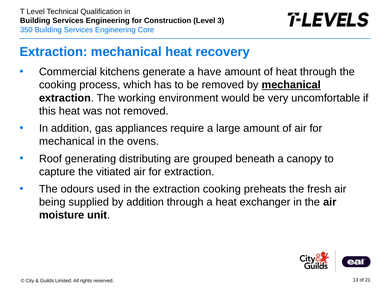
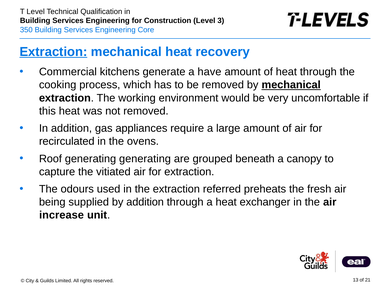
Extraction at (53, 52) underline: none -> present
mechanical at (67, 141): mechanical -> recirculated
generating distributing: distributing -> generating
extraction cooking: cooking -> referred
moisture: moisture -> increase
